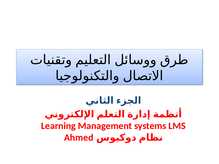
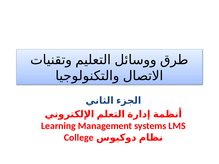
Ahmed: Ahmed -> College
